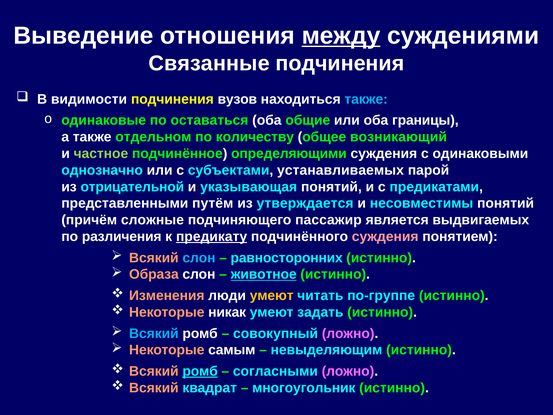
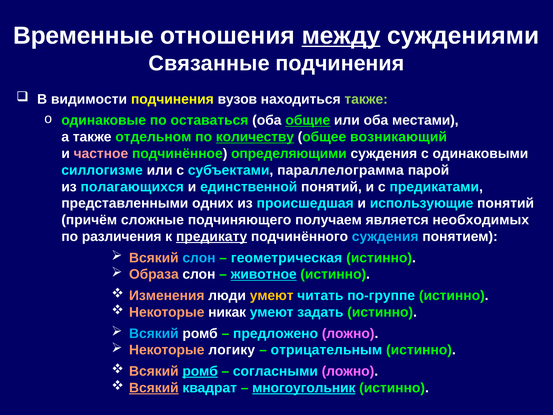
Выведение: Выведение -> Временные
также at (366, 99) colour: light blue -> light green
общие underline: none -> present
границы: границы -> местами
количеству underline: none -> present
частное colour: light green -> pink
однозначно: однозначно -> силлогизме
устанавливаемых: устанавливаемых -> параллелограмма
отрицательной: отрицательной -> полагающихся
указывающая: указывающая -> единственной
путём: путём -> одних
утверждается: утверждается -> происшедшая
несовместимы: несовместимы -> использующие
пассажир: пассажир -> получаем
выдвигаемых: выдвигаемых -> необходимых
суждения at (385, 236) colour: pink -> light blue
равносторонних: равносторонних -> геометрическая
совокупный: совокупный -> предложено
самым: самым -> логику
невыделяющим: невыделяющим -> отрицательным
Всякий at (154, 388) underline: none -> present
многоугольник underline: none -> present
